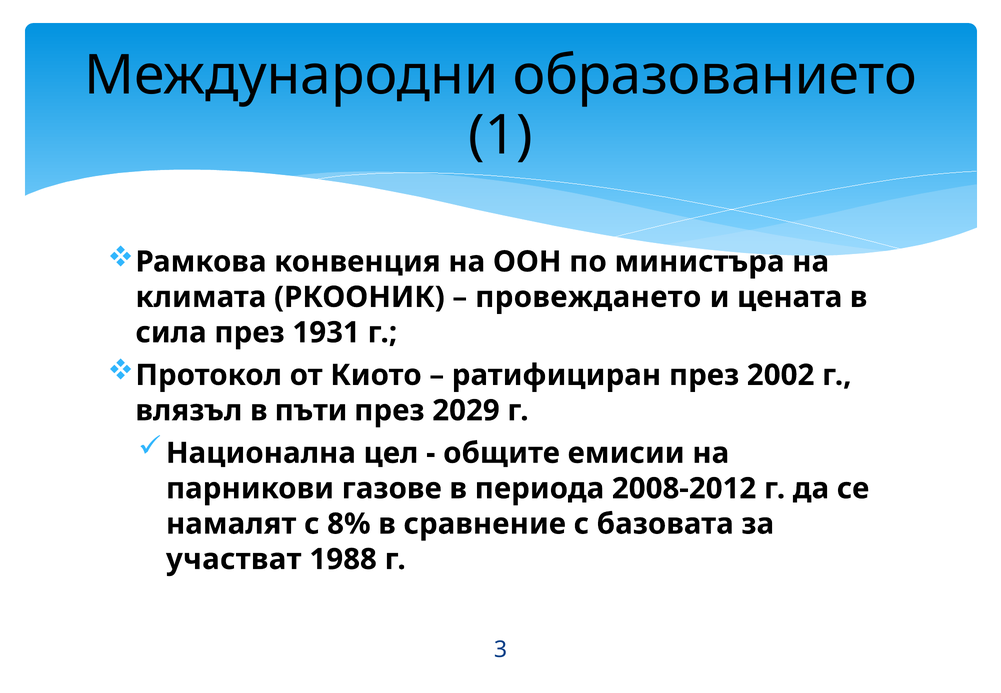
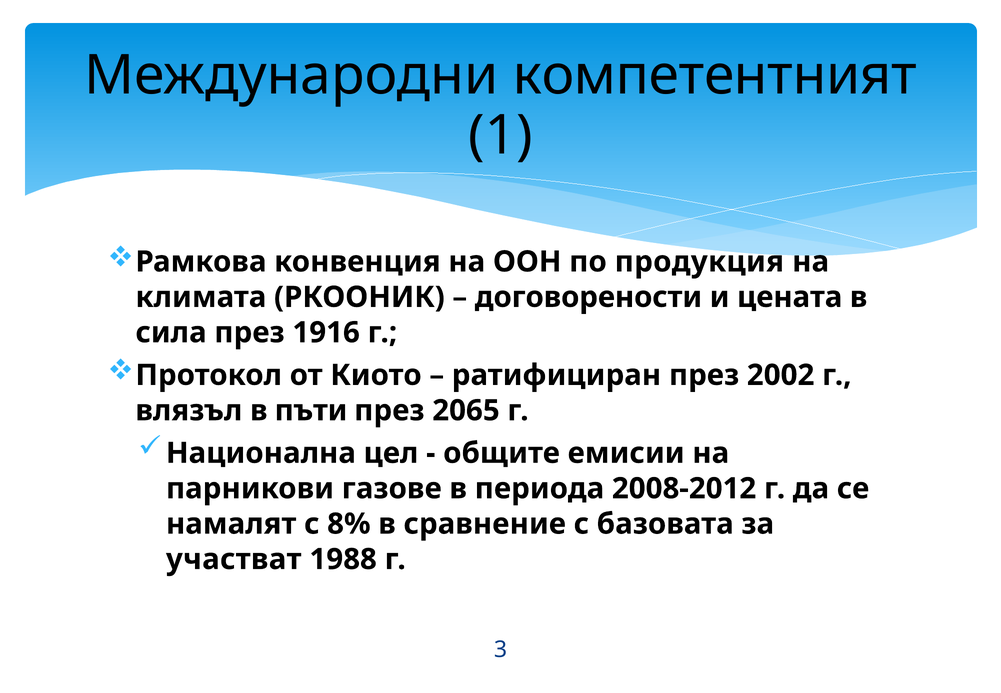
образованието: образованието -> компетентният
министъра: министъра -> продукция
провеждането: провеждането -> договорености
1931: 1931 -> 1916
2029: 2029 -> 2065
